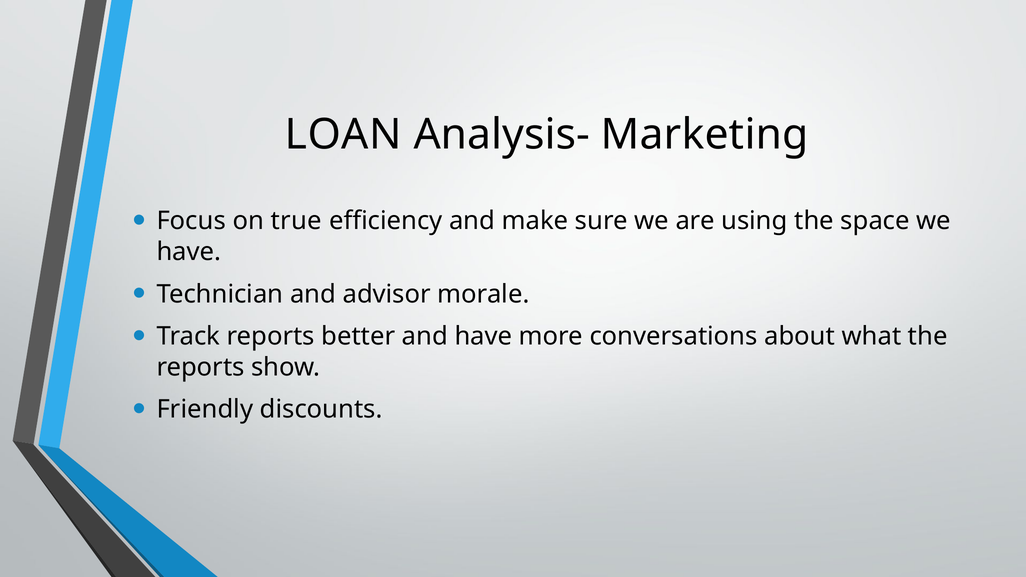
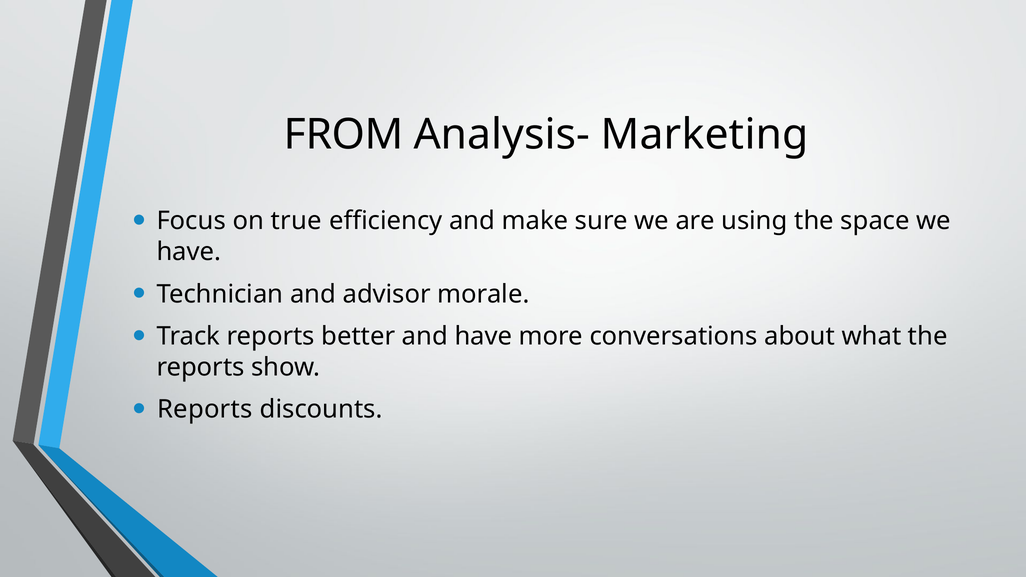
LOAN: LOAN -> FROM
Friendly at (205, 410): Friendly -> Reports
